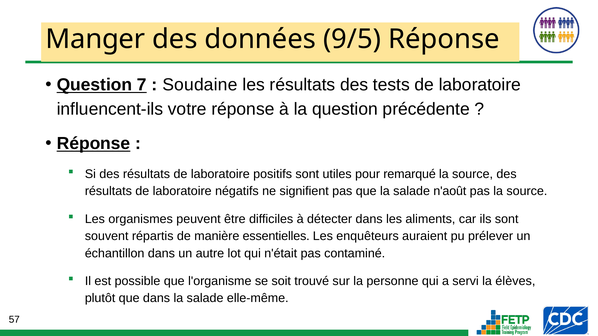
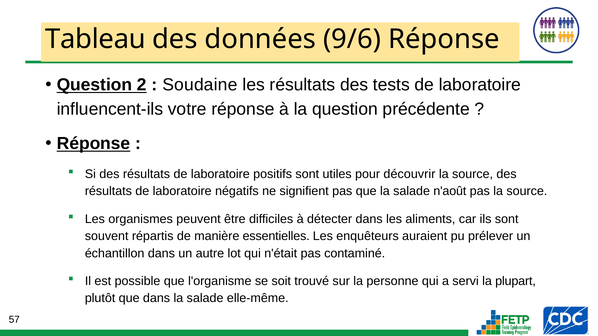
Manger: Manger -> Tableau
9/5: 9/5 -> 9/6
7: 7 -> 2
remarqué: remarqué -> découvrir
élèves: élèves -> plupart
